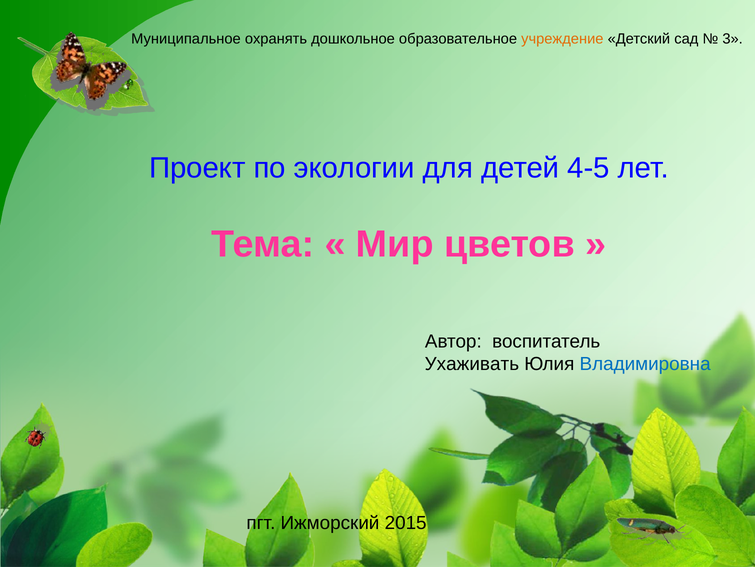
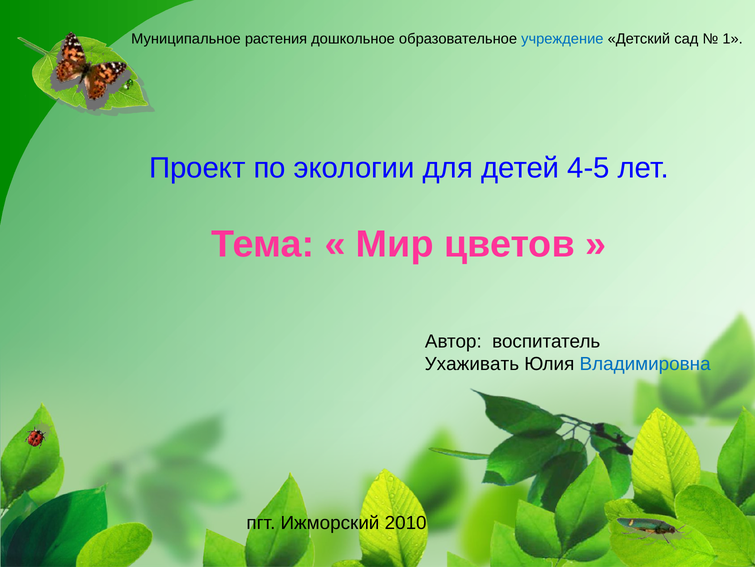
охранять: охранять -> растения
учреждение colour: orange -> blue
3: 3 -> 1
2015: 2015 -> 2010
